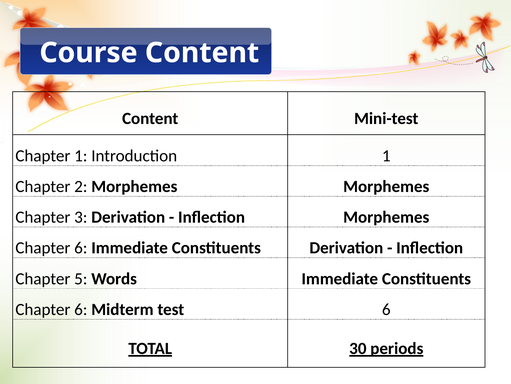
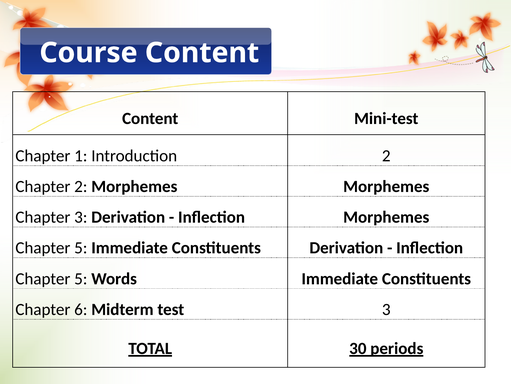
Introduction 1: 1 -> 2
6 at (81, 248): 6 -> 5
test 6: 6 -> 3
